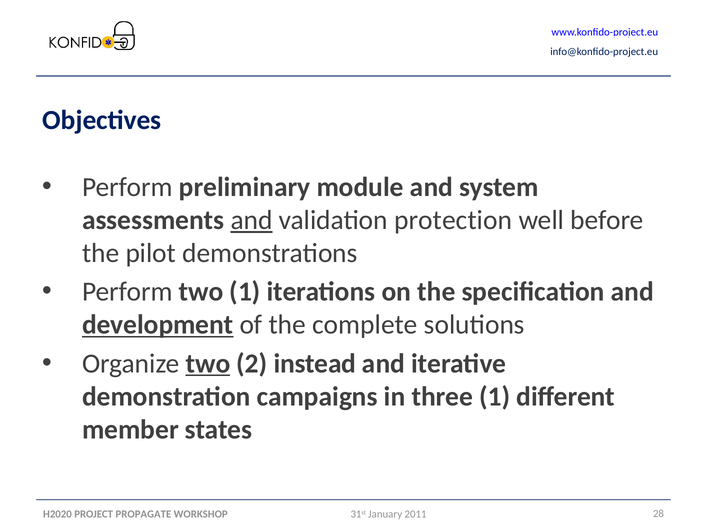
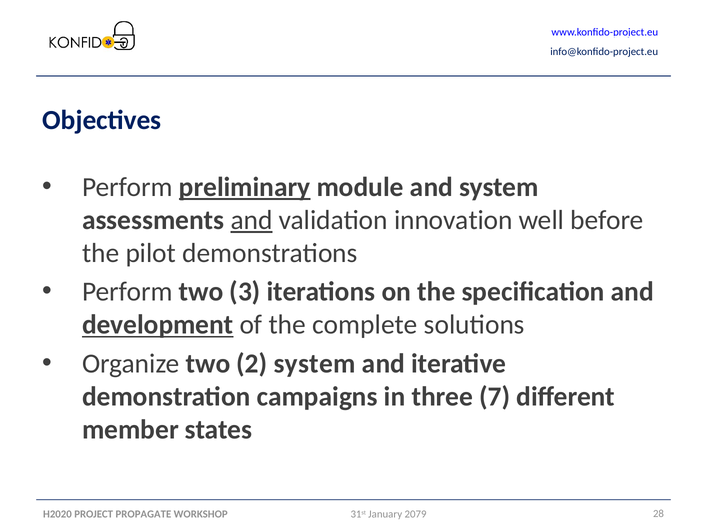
preliminary underline: none -> present
protection: protection -> innovation
two 1: 1 -> 3
two at (208, 363) underline: present -> none
2 instead: instead -> system
three 1: 1 -> 7
2011: 2011 -> 2079
